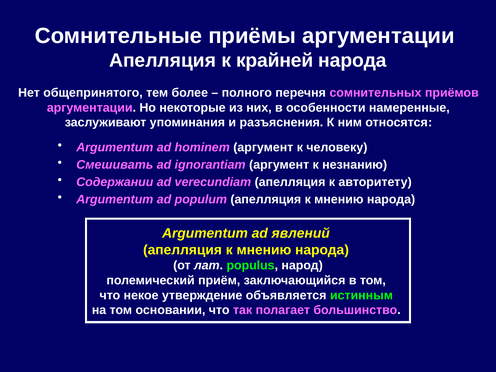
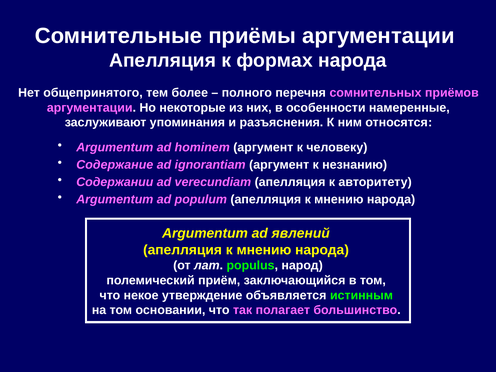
крайней: крайней -> формах
Смешивать: Смешивать -> Содержание
